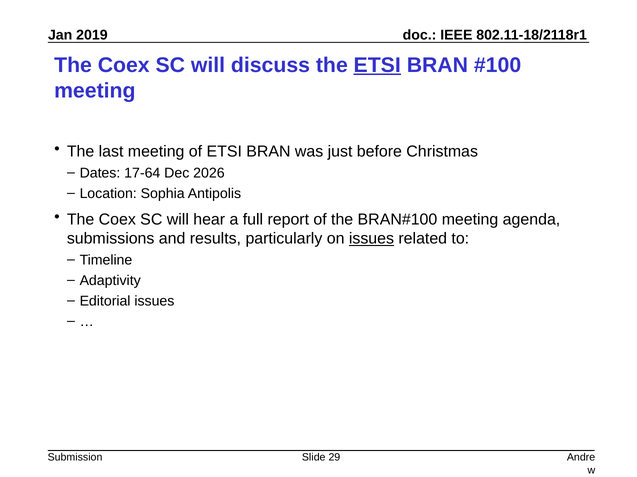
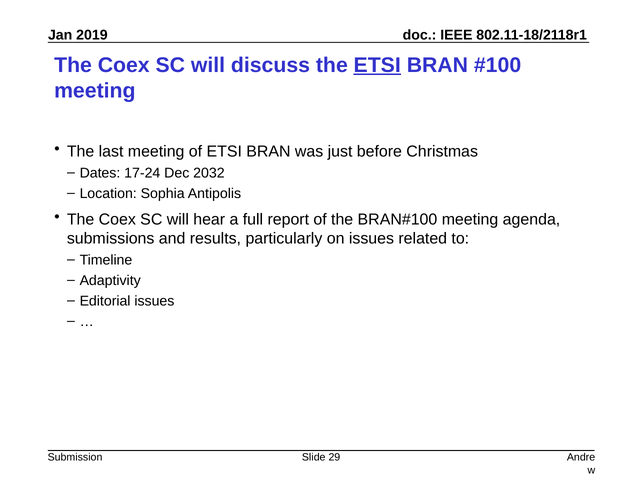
17-64: 17-64 -> 17-24
2026: 2026 -> 2032
issues at (371, 239) underline: present -> none
